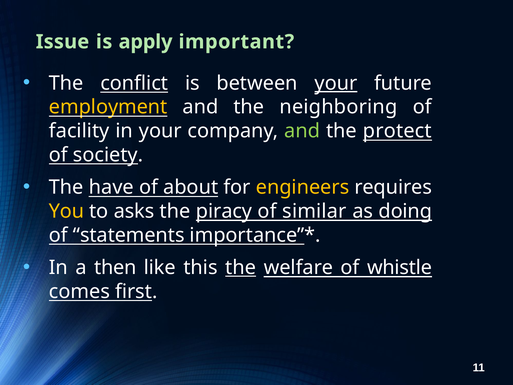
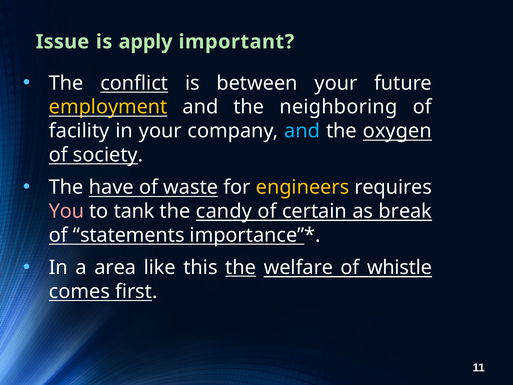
your at (336, 83) underline: present -> none
and at (302, 131) colour: light green -> light blue
protect: protect -> oxygen
about: about -> waste
You colour: yellow -> pink
asks: asks -> tank
piracy: piracy -> candy
similar: similar -> certain
doing: doing -> break
then: then -> area
